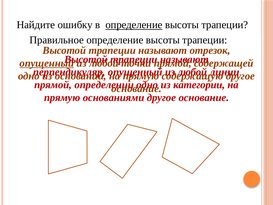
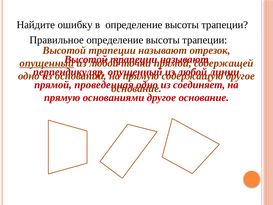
определение at (134, 25) underline: present -> none
определении: определении -> проведенная
категории: категории -> соединяет
